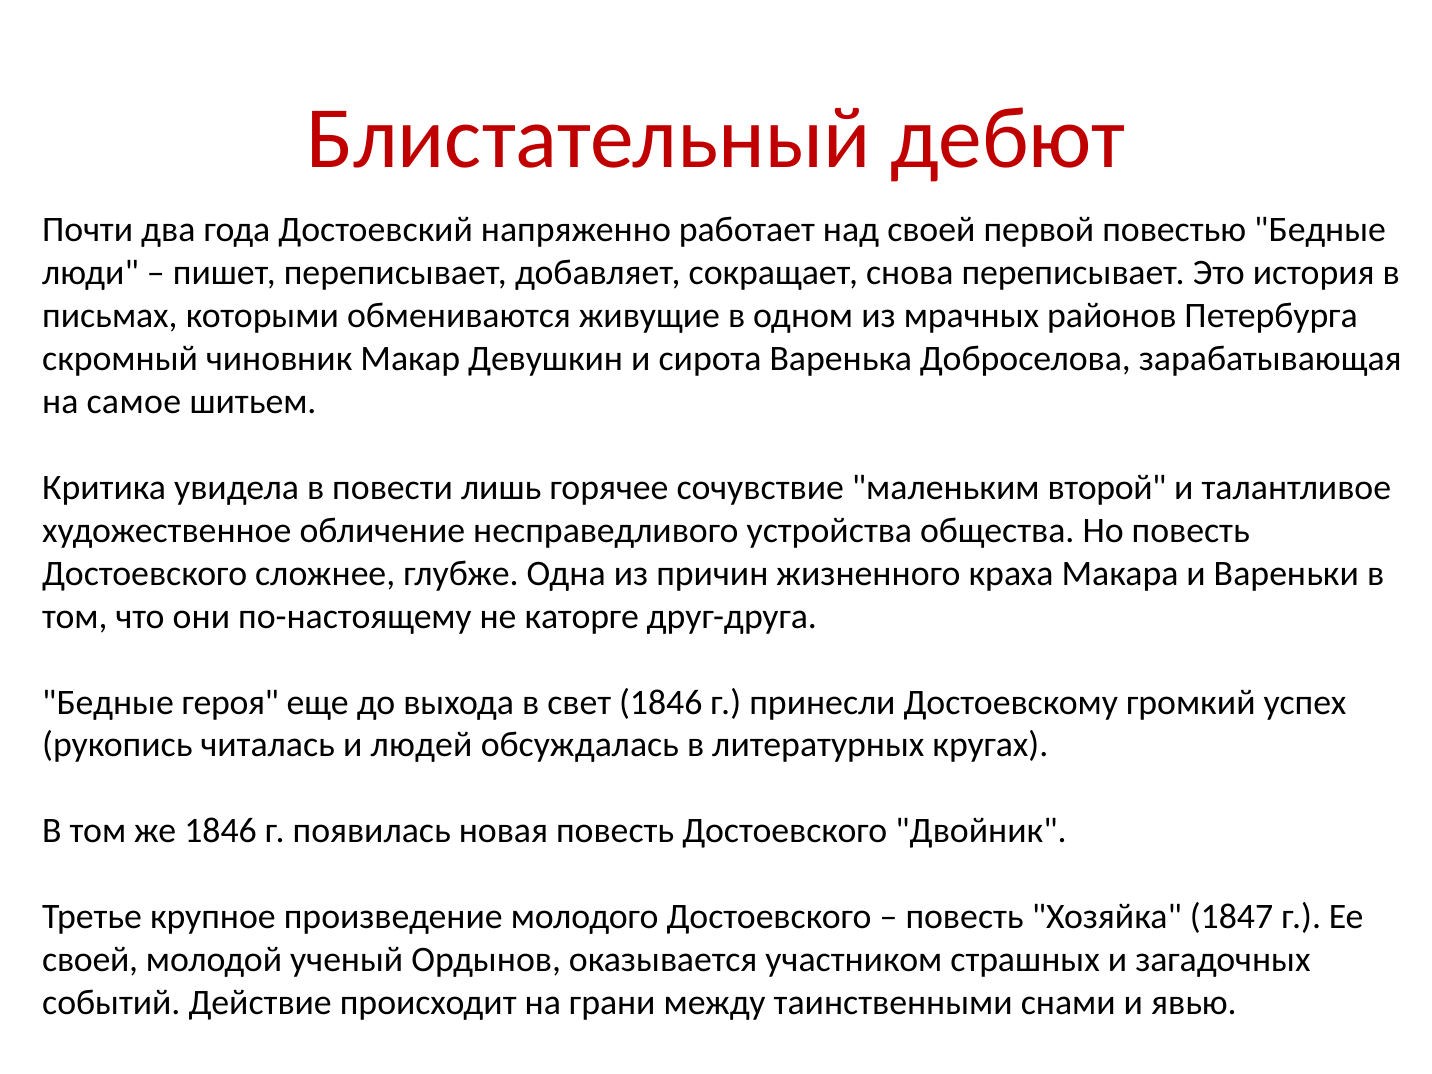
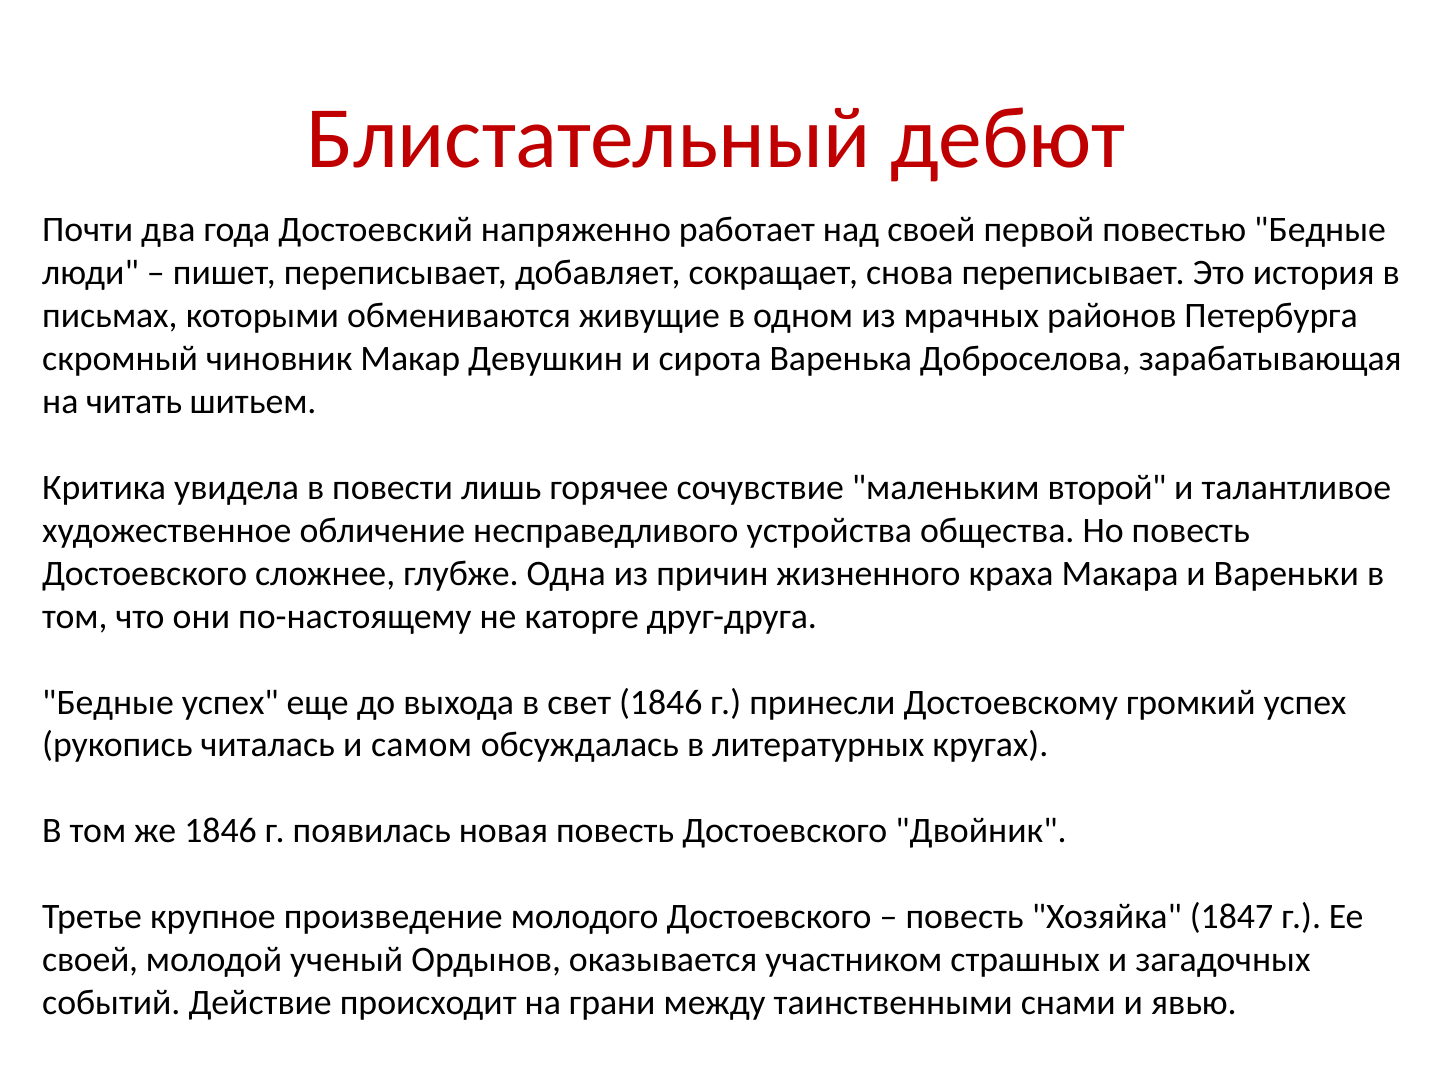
самое: самое -> читать
Бедные героя: героя -> успех
людей: людей -> самом
